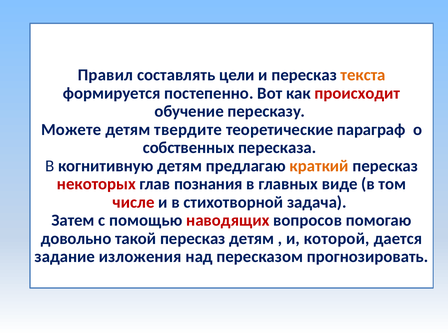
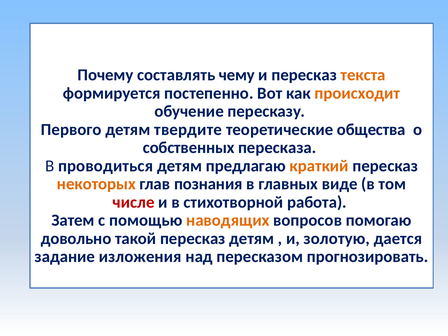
Правил: Правил -> Почему
цели: цели -> чему
происходит colour: red -> orange
Можете: Можете -> Первого
параграф: параграф -> общества
когнитивную: когнитивную -> проводиться
некоторых colour: red -> orange
задача: задача -> работа
наводящих colour: red -> orange
которой: которой -> золотую
